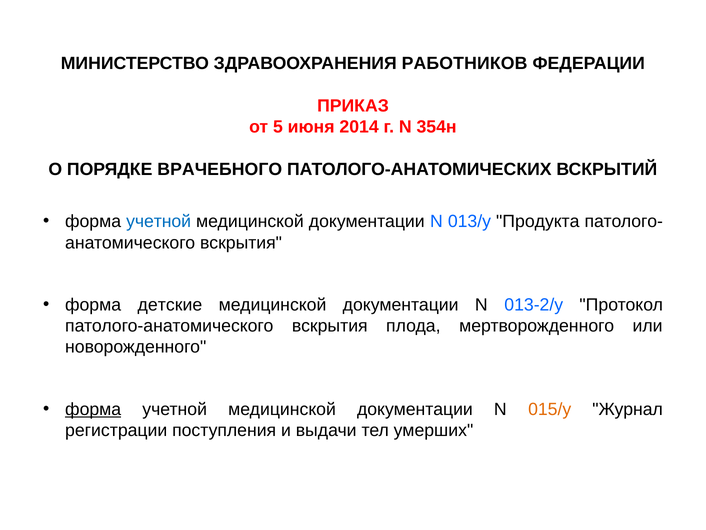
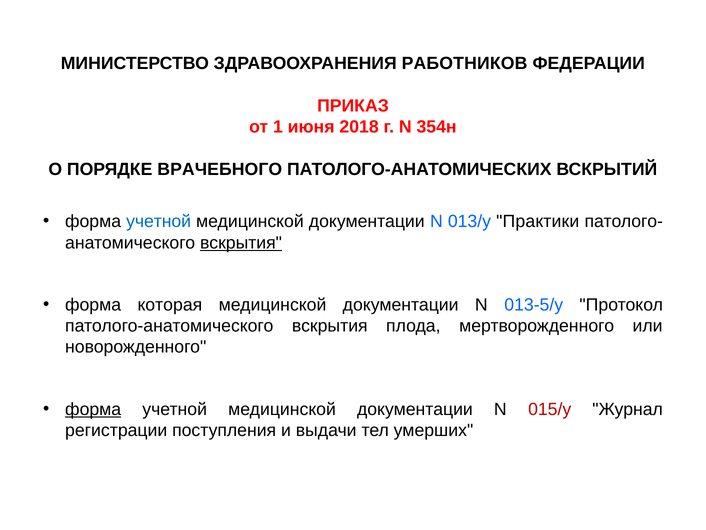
5: 5 -> 1
2014: 2014 -> 2018
Продукта: Продукта -> Практики
вскрытия at (241, 242) underline: none -> present
детские: детские -> которая
013-2/у: 013-2/у -> 013-5/у
015/у colour: orange -> red
